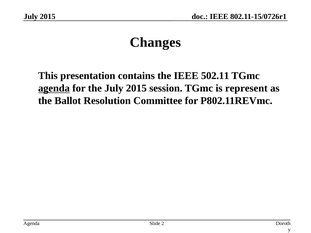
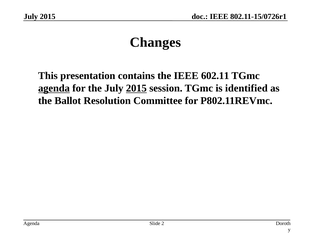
502.11: 502.11 -> 602.11
2015 at (136, 88) underline: none -> present
represent: represent -> identified
